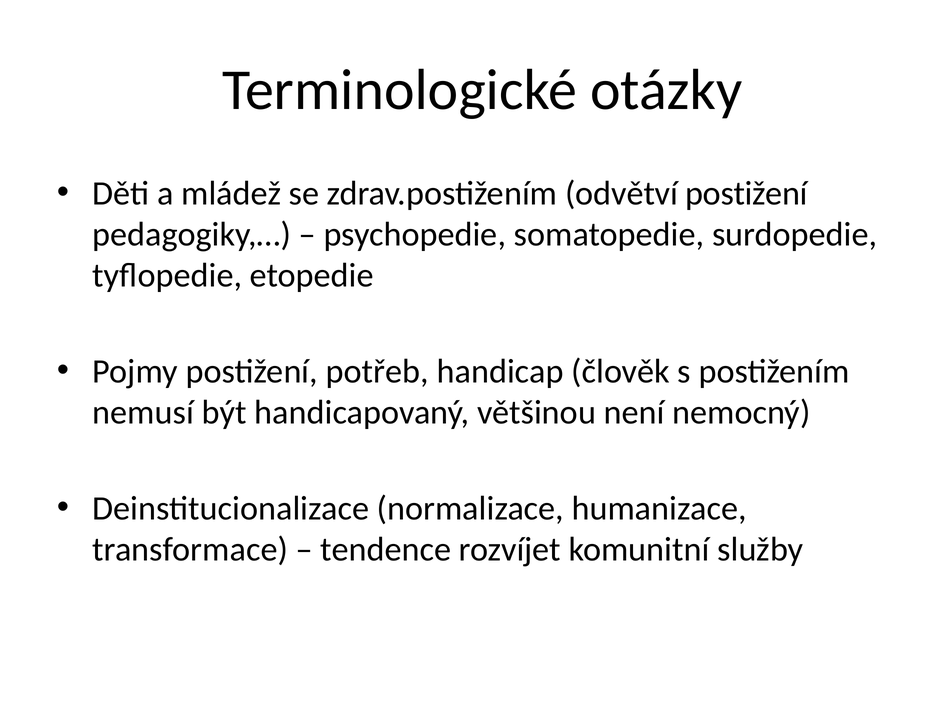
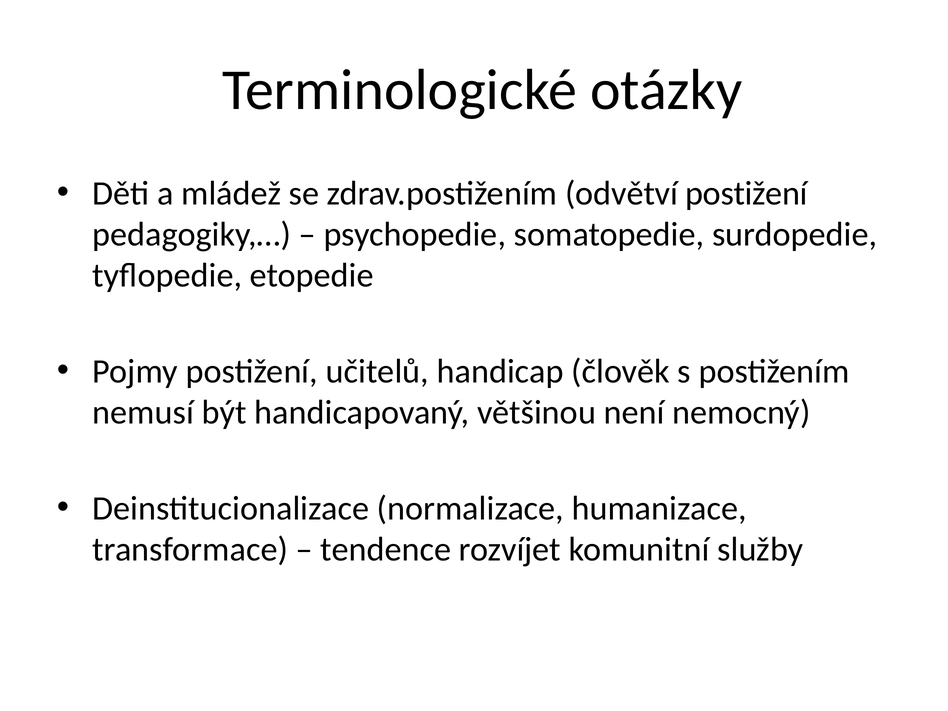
potřeb: potřeb -> učitelů
